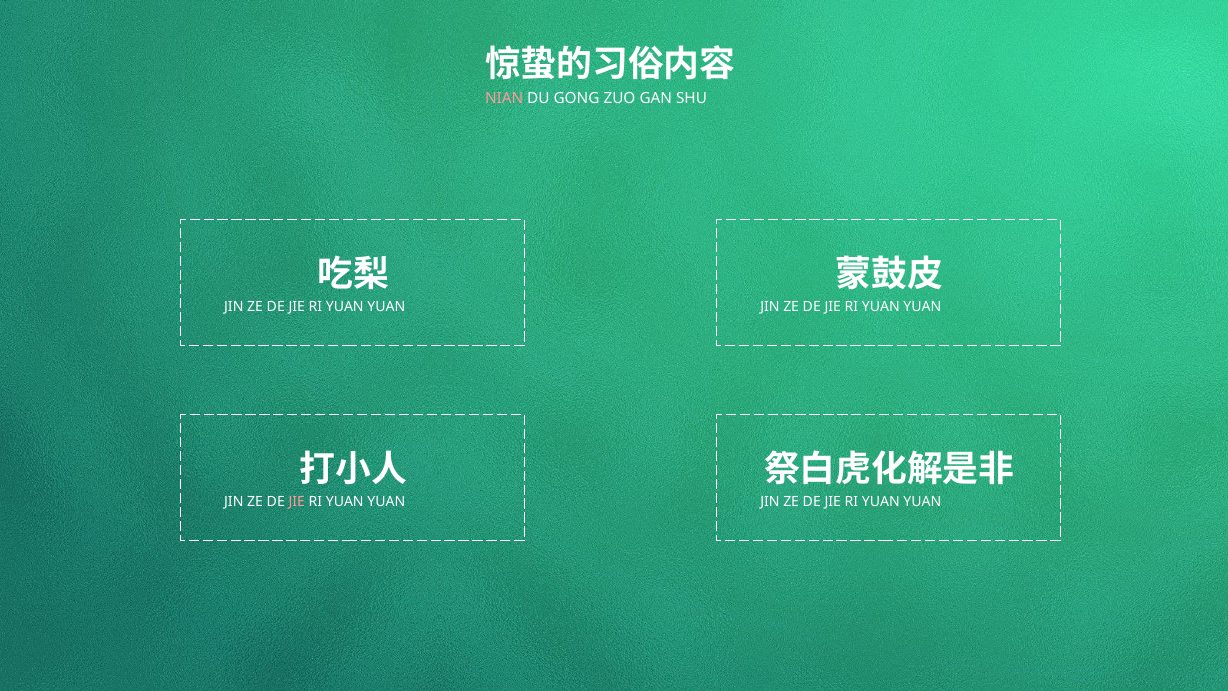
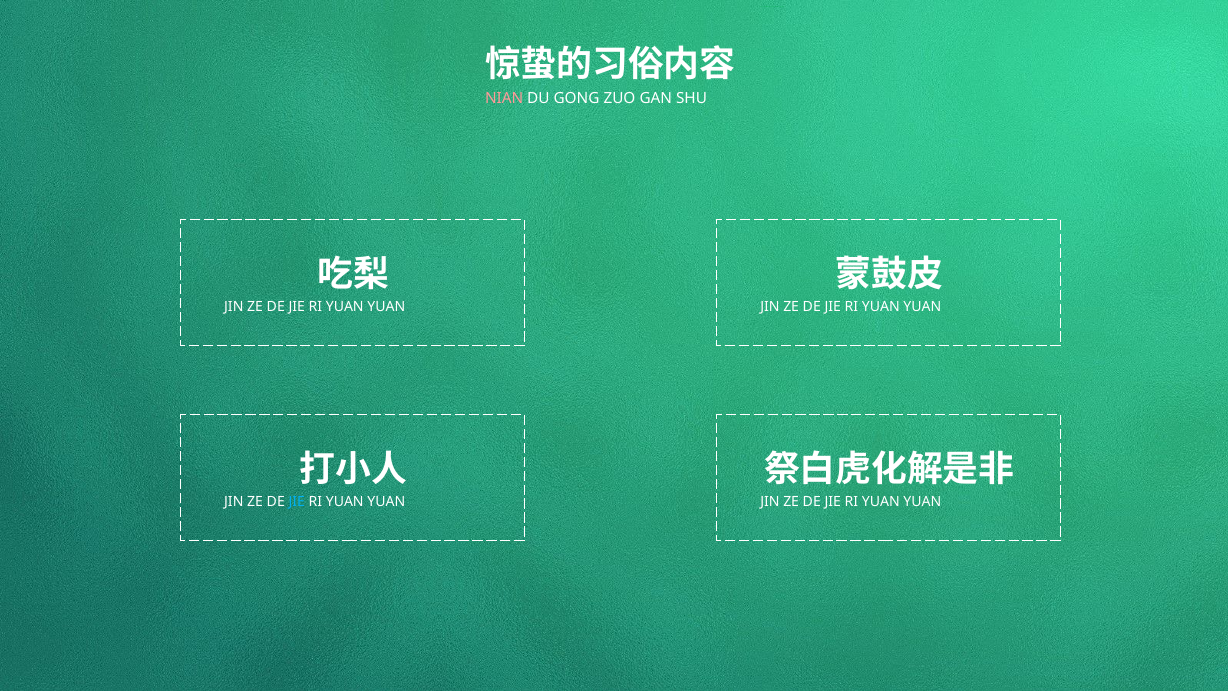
JIE at (297, 501) colour: pink -> light blue
